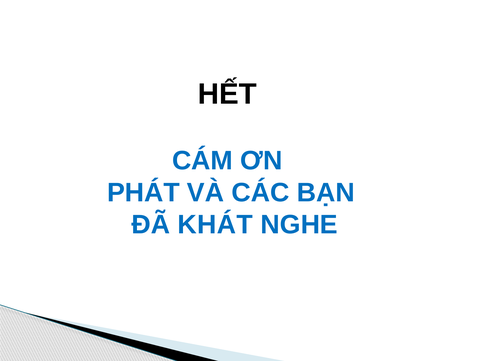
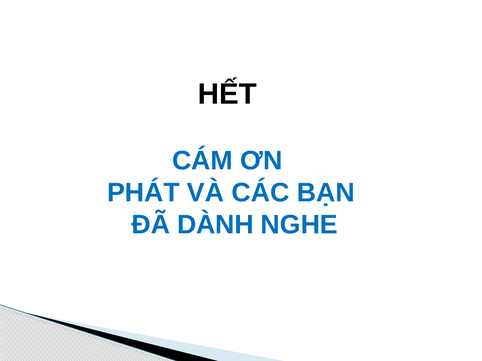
KHÁT: KHÁT -> DÀNH
